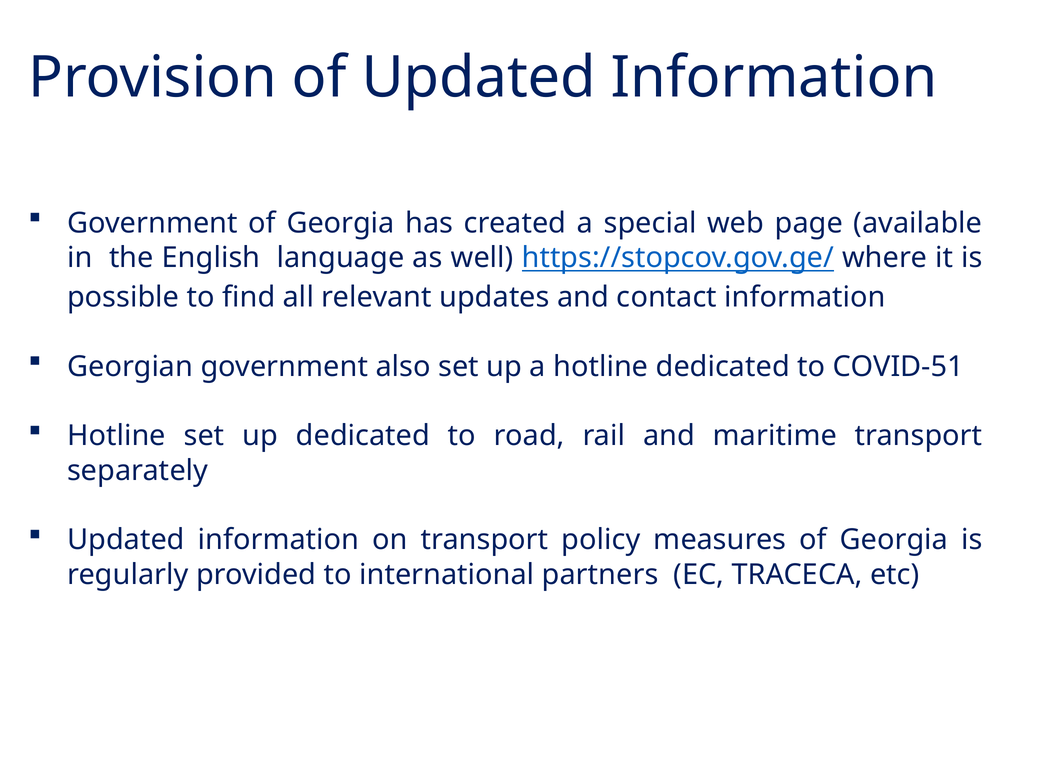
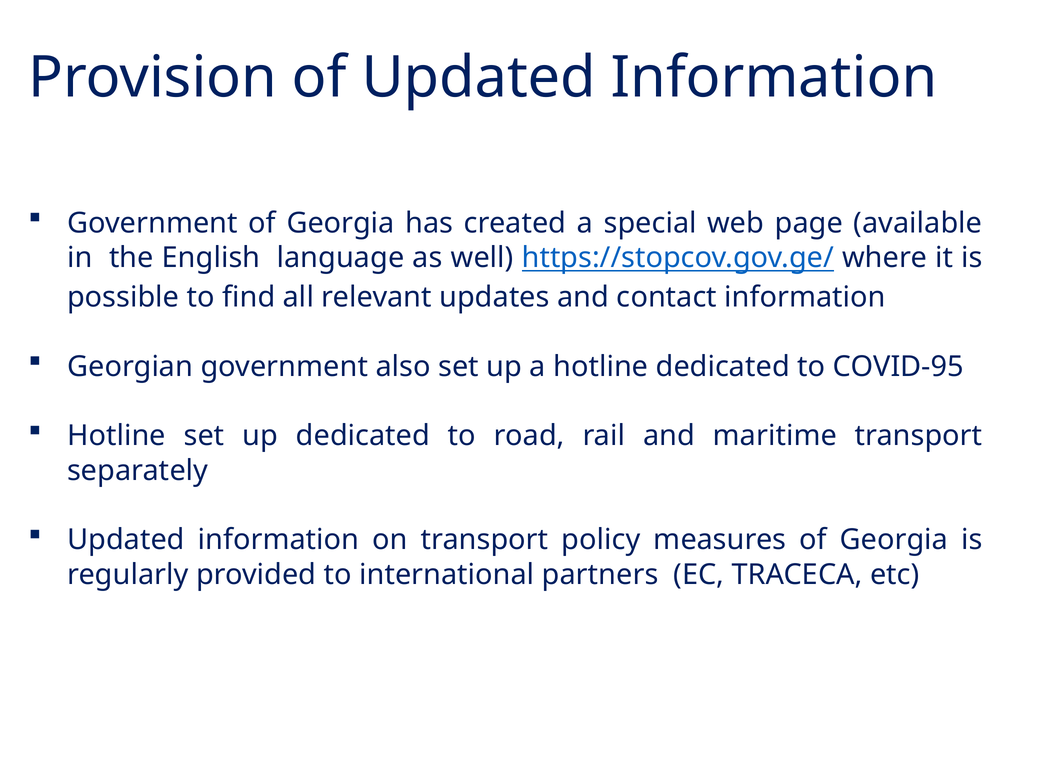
COVID-51: COVID-51 -> COVID-95
